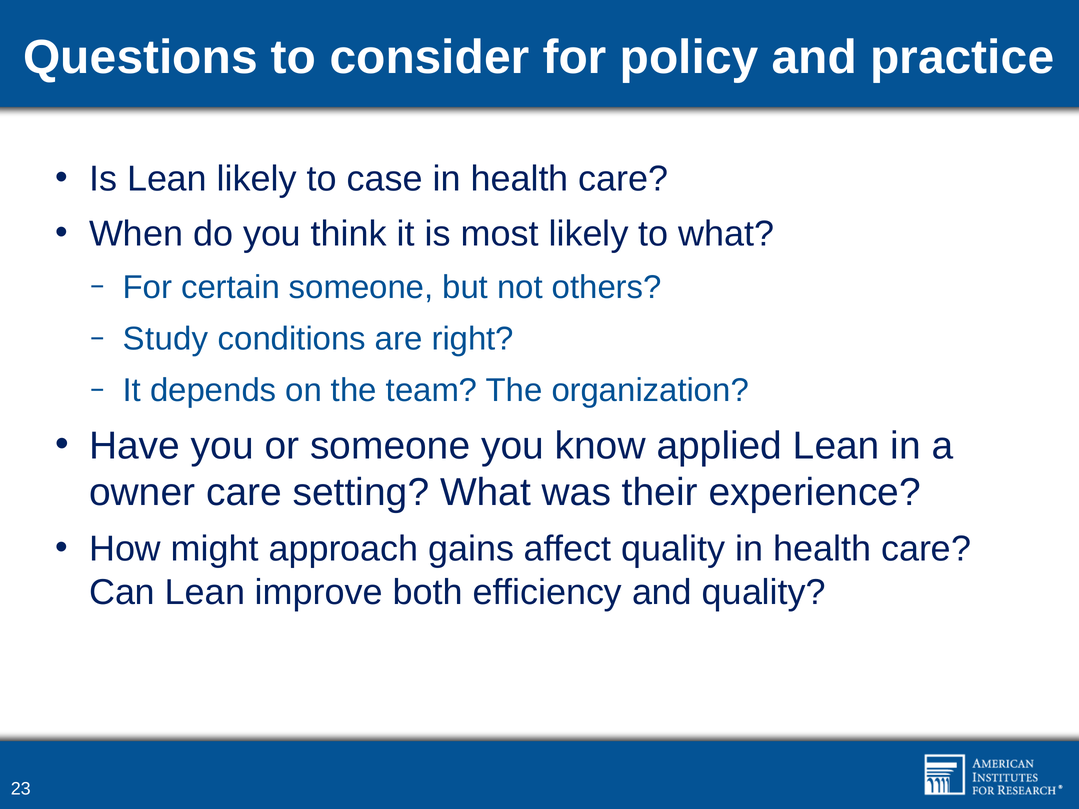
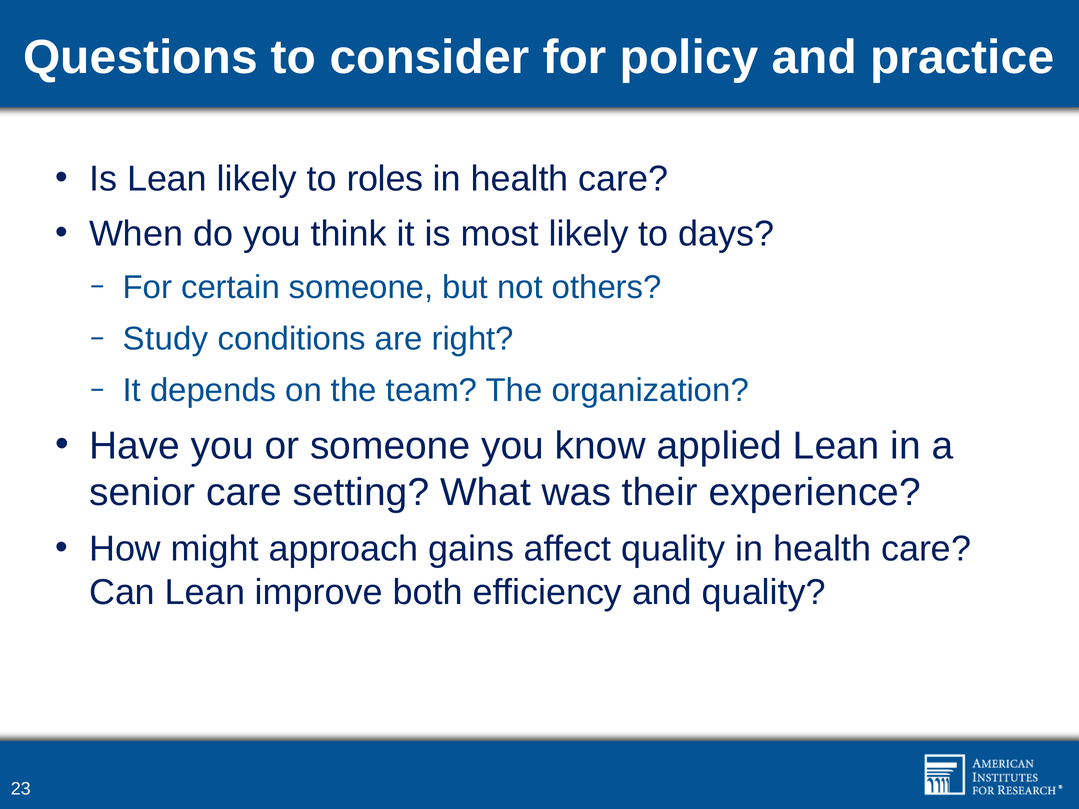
case: case -> roles
to what: what -> days
owner: owner -> senior
